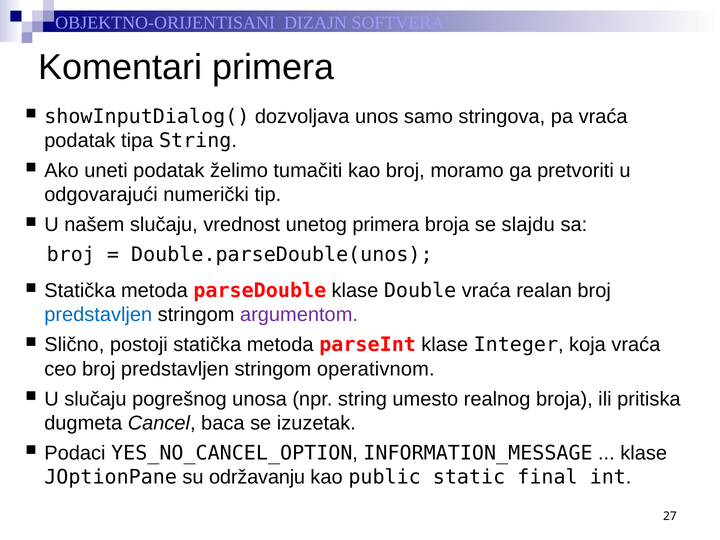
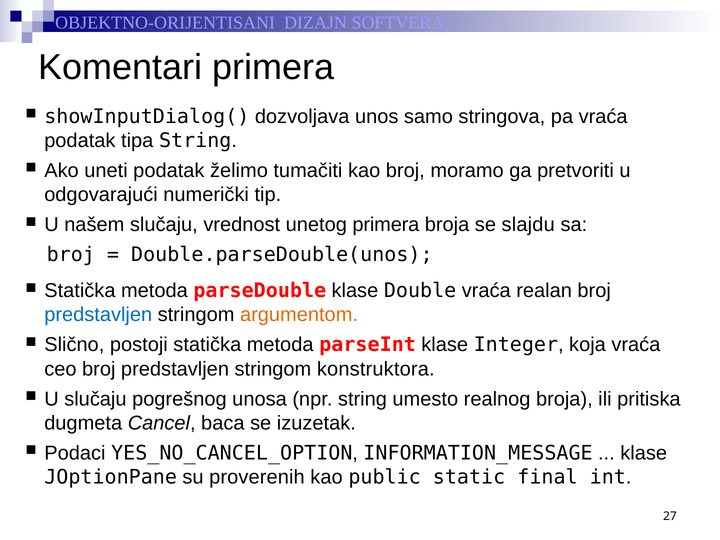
argumentom colour: purple -> orange
operativnom: operativnom -> konstruktora
održavanju: održavanju -> proverenih
